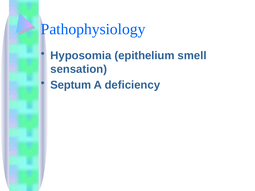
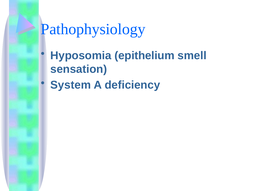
Septum: Septum -> System
